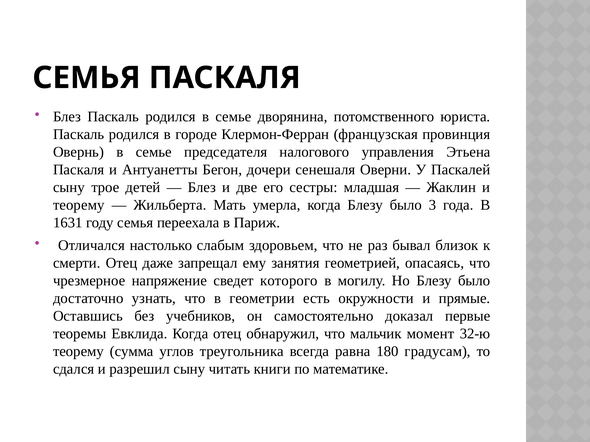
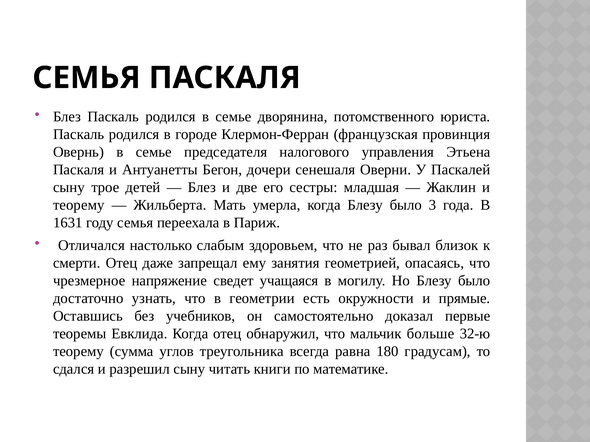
которого: которого -> учащаяся
момент: момент -> больше
